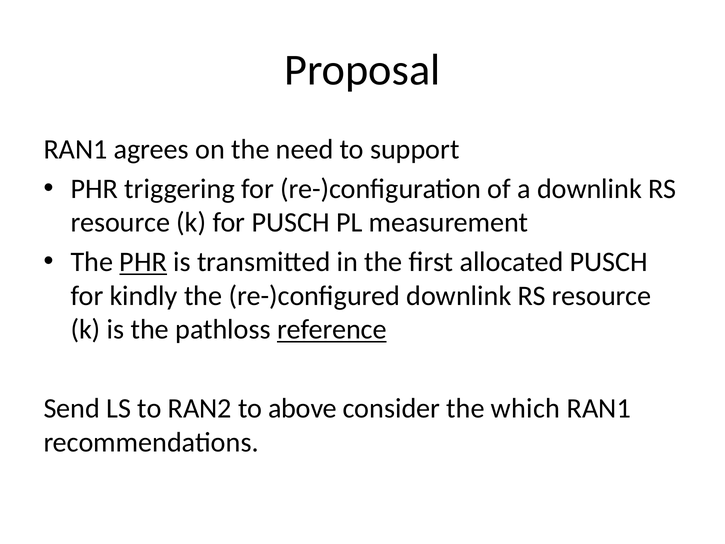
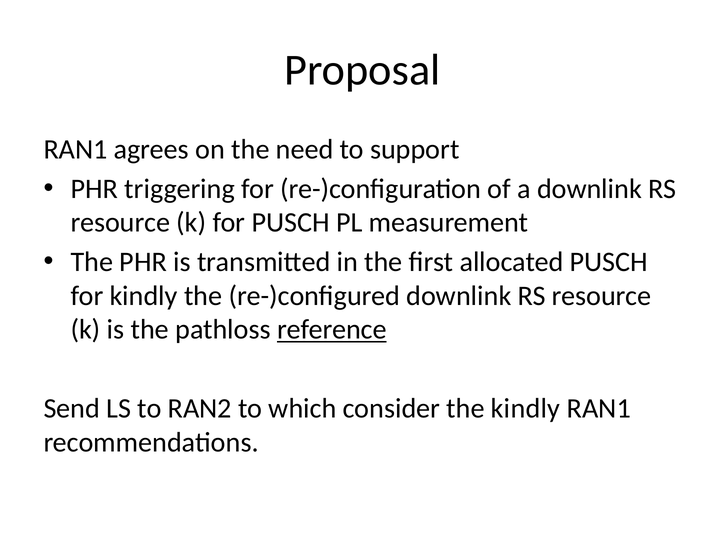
PHR at (143, 262) underline: present -> none
above: above -> which
the which: which -> kindly
